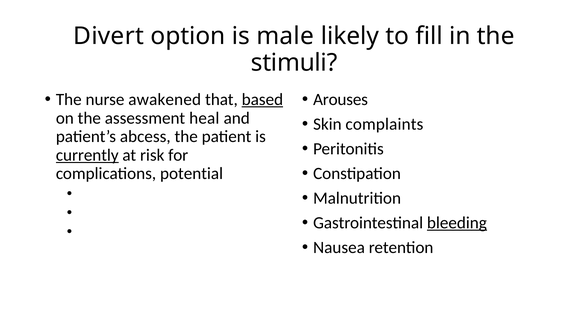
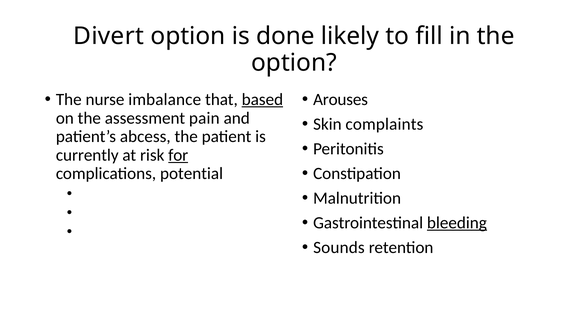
male: male -> done
stimuli at (294, 63): stimuli -> option
awakened: awakened -> imbalance
heal: heal -> pain
currently underline: present -> none
for underline: none -> present
Nausea: Nausea -> Sounds
